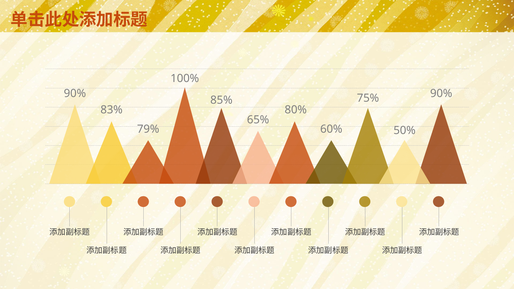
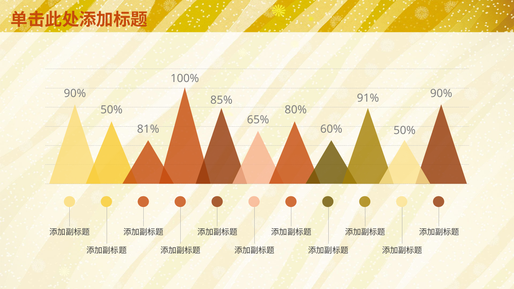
75%: 75% -> 91%
83% at (112, 110): 83% -> 50%
79%: 79% -> 81%
